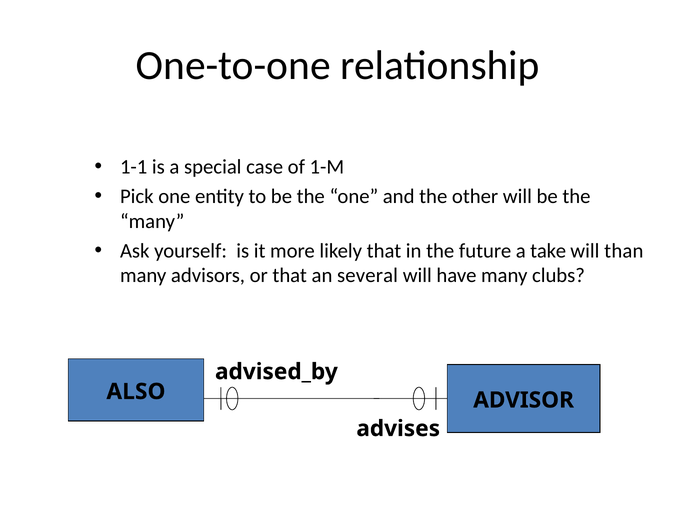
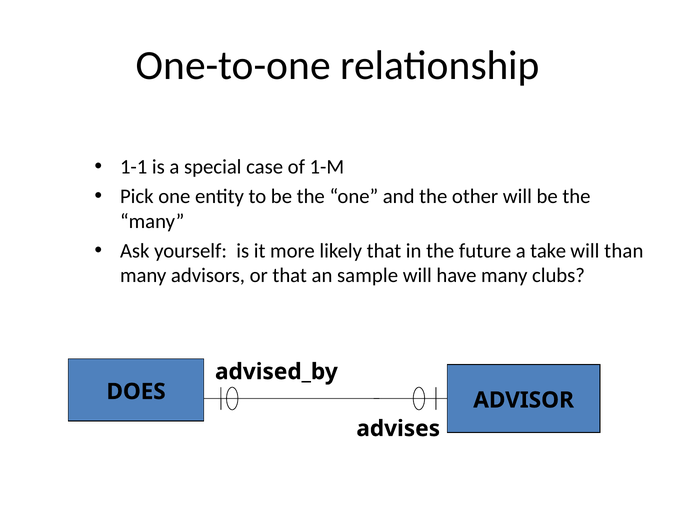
several: several -> sample
ALSO: ALSO -> DOES
